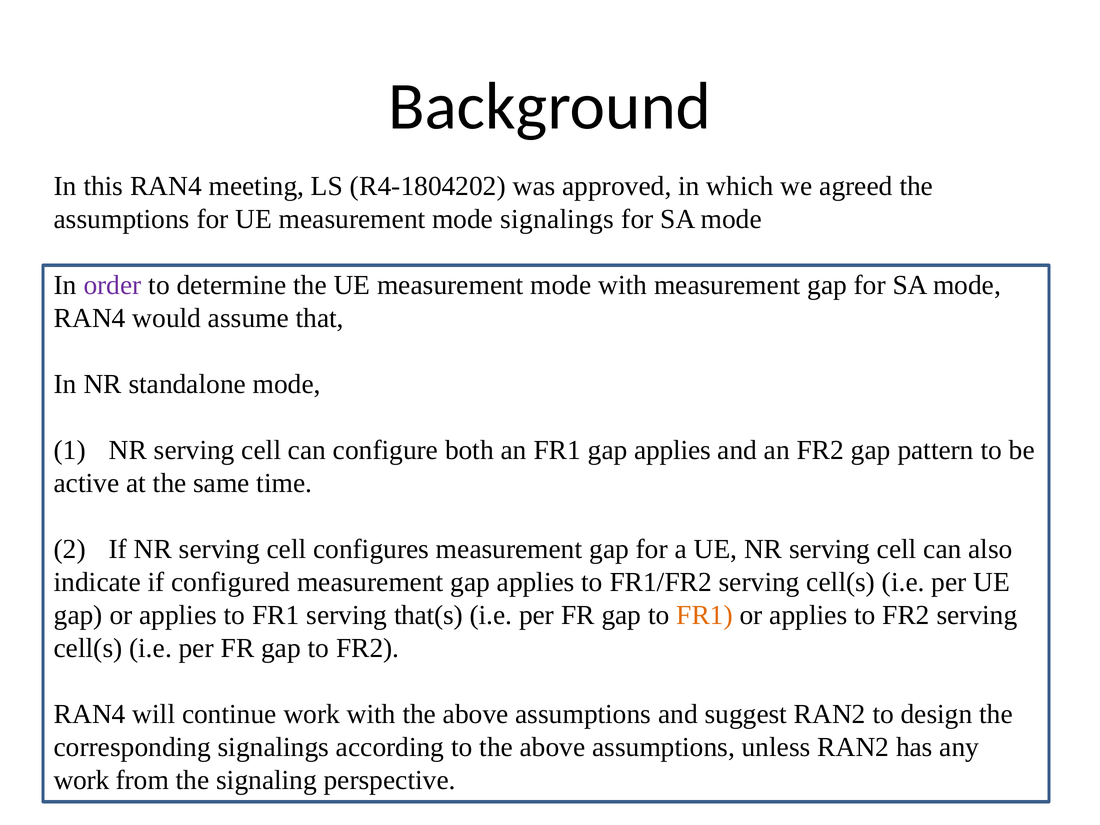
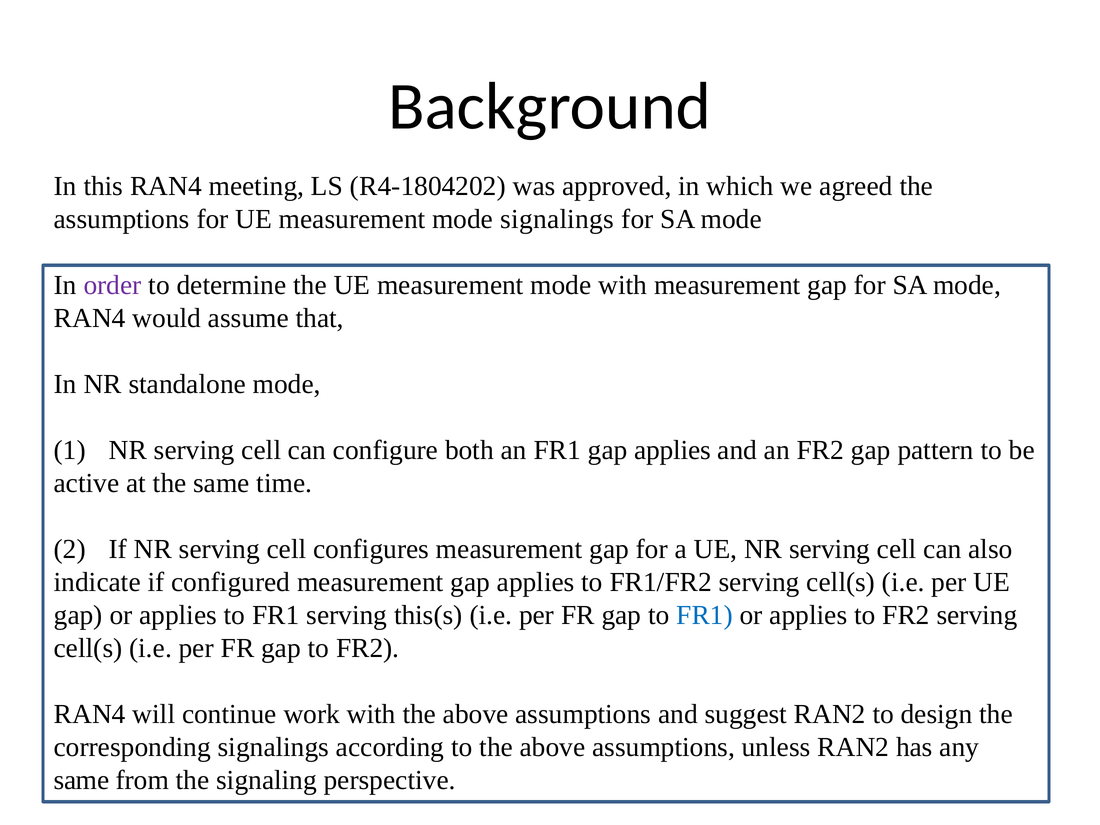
that(s: that(s -> this(s
FR1 at (705, 615) colour: orange -> blue
work at (81, 780): work -> same
